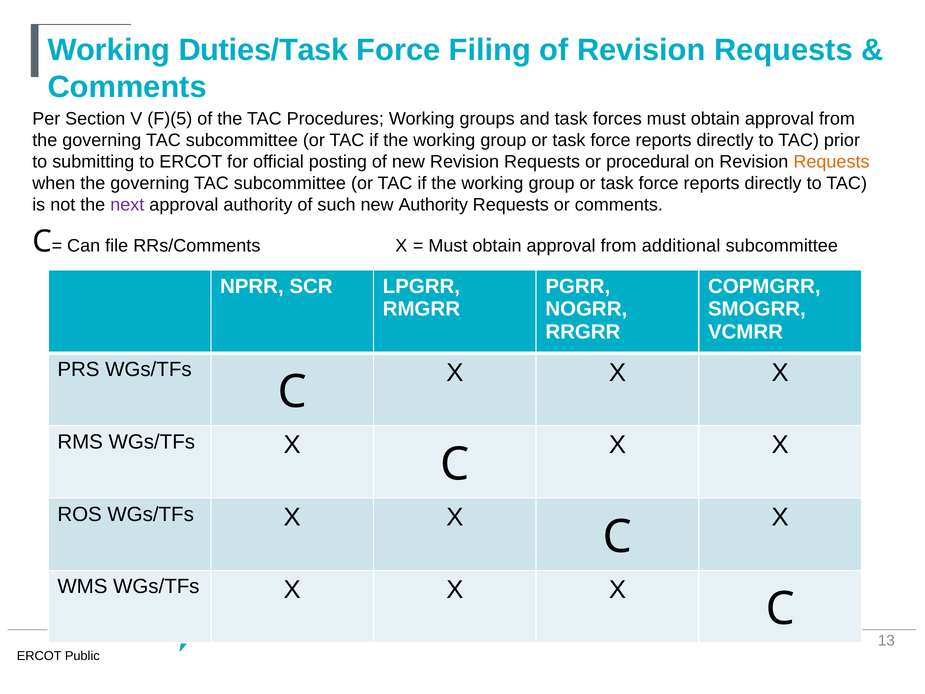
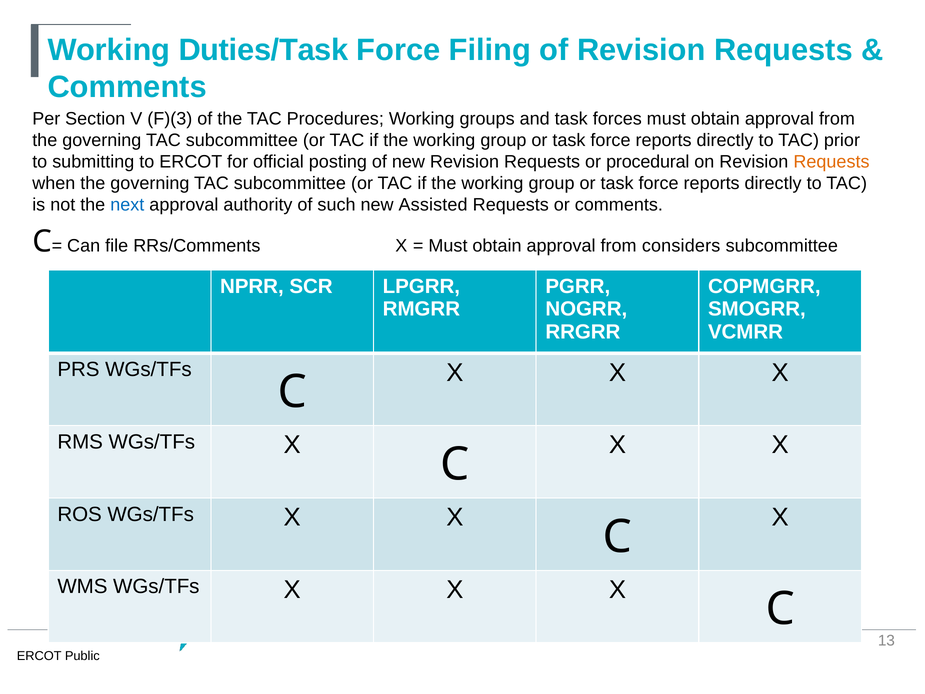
F)(5: F)(5 -> F)(3
next colour: purple -> blue
new Authority: Authority -> Assisted
additional: additional -> considers
